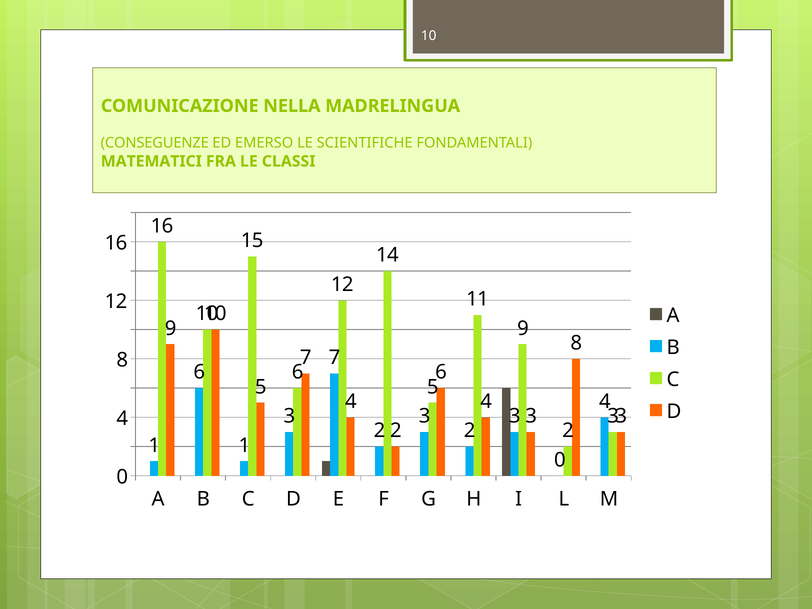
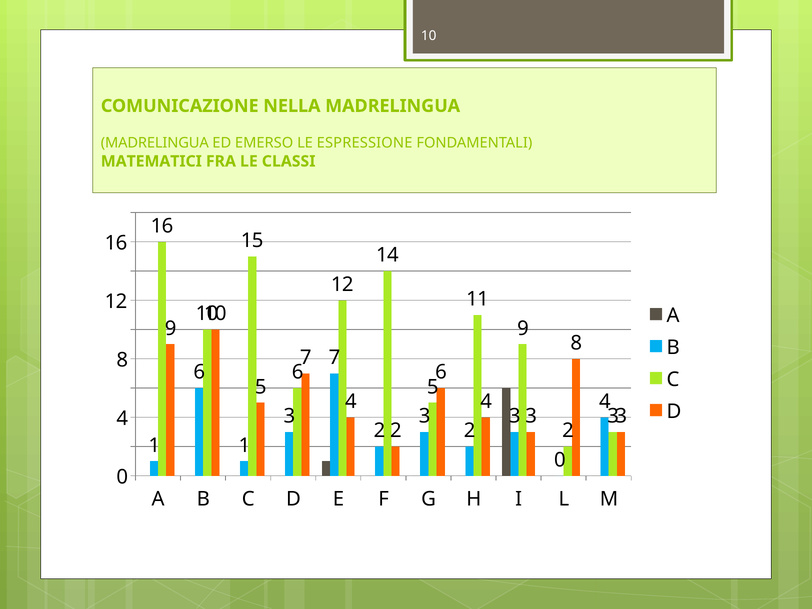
CONSEGUENZE at (155, 143): CONSEGUENZE -> MADRELINGUA
SCIENTIFICHE: SCIENTIFICHE -> ESPRESSIONE
